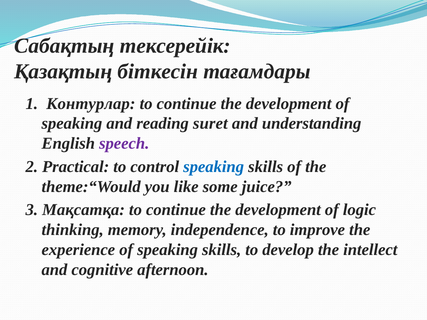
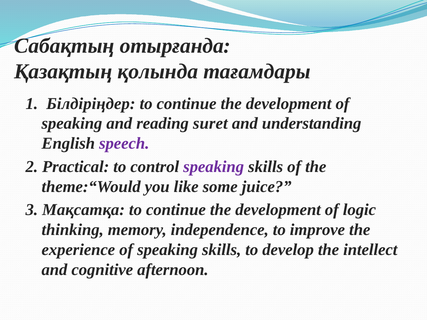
тексерейік: тексерейік -> отырғанда
біткесін: біткесін -> қолында
Контурлар: Контурлар -> Білдіріңдер
speaking at (214, 167) colour: blue -> purple
